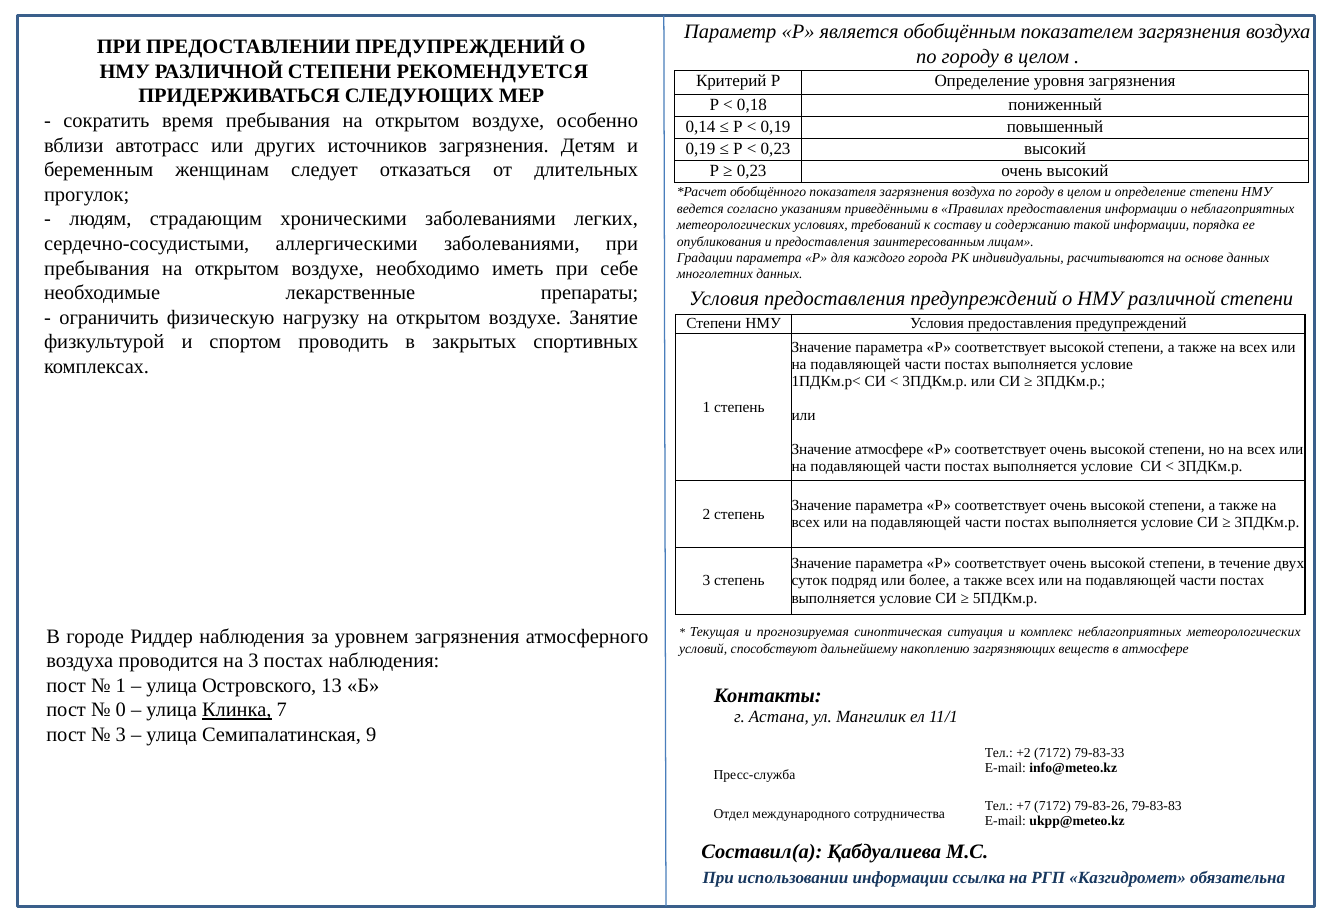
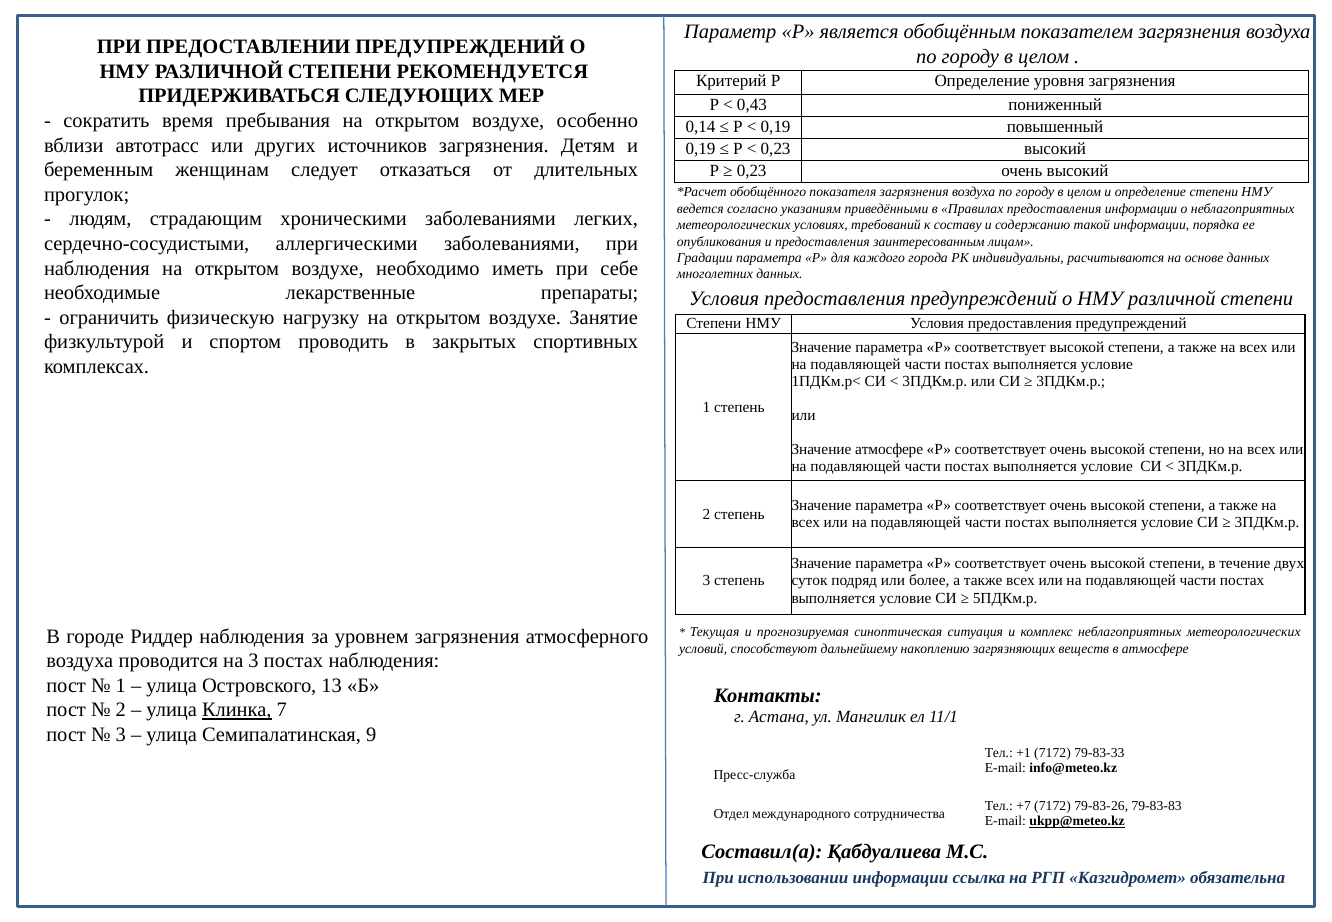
0,18: 0,18 -> 0,43
пребывания at (97, 268): пребывания -> наблюдения
0 at (121, 710): 0 -> 2
+2: +2 -> +1
ukpp@meteo.kz underline: none -> present
